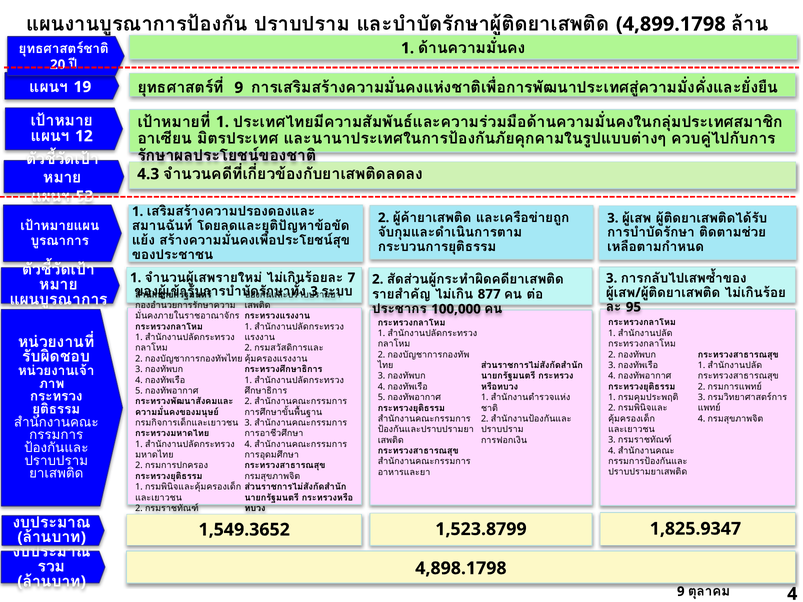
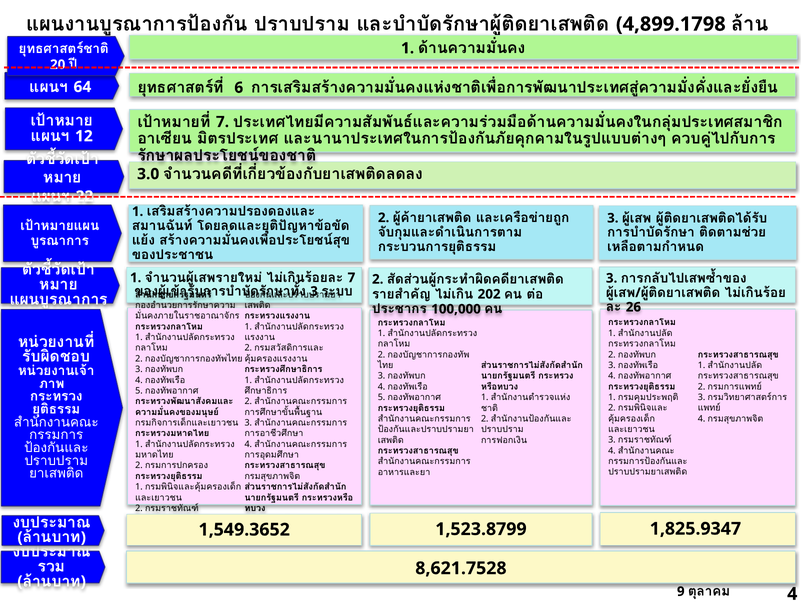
19: 19 -> 64
9 at (239, 88): 9 -> 6
1 at (222, 122): 1 -> 7
4.3: 4.3 -> 3.0
53: 53 -> 22
877: 877 -> 202
95: 95 -> 26
4,898.1798: 4,898.1798 -> 8,621.7528
